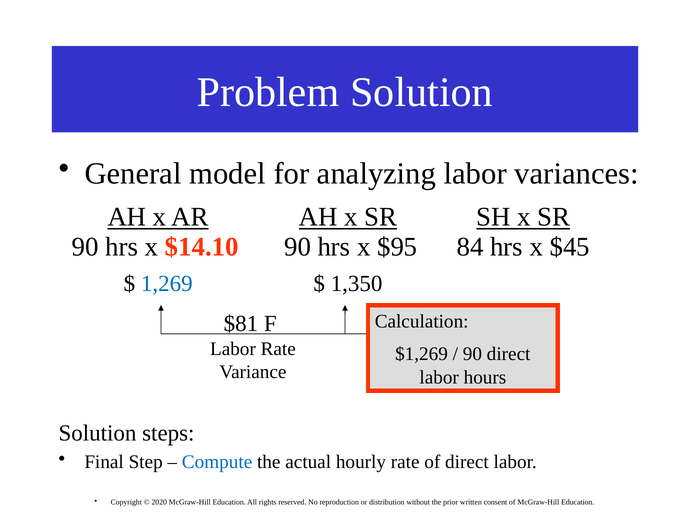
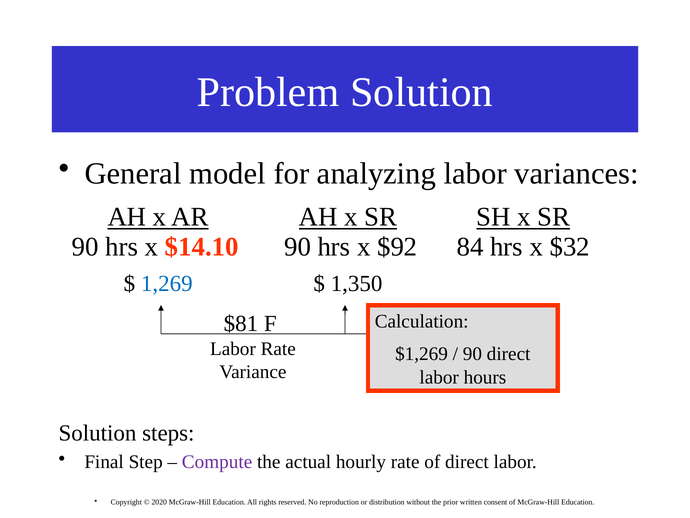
$95: $95 -> $92
$45: $45 -> $32
Compute colour: blue -> purple
